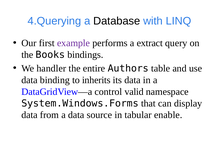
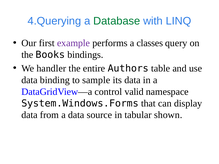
Database colour: black -> green
extract: extract -> classes
inherits: inherits -> sample
enable: enable -> shown
